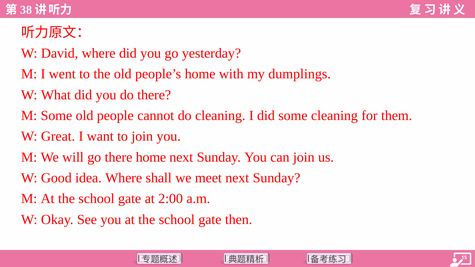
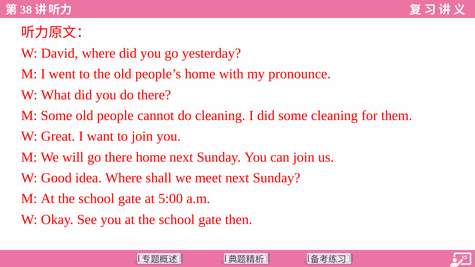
dumplings: dumplings -> pronounce
2:00: 2:00 -> 5:00
